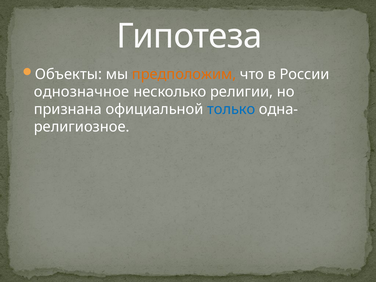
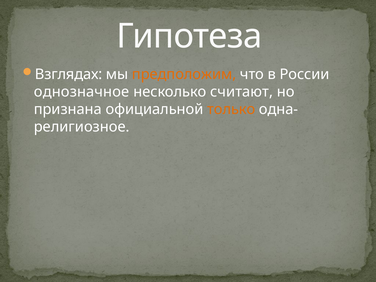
Объекты: Объекты -> Взглядах
религии: религии -> считают
только colour: blue -> orange
